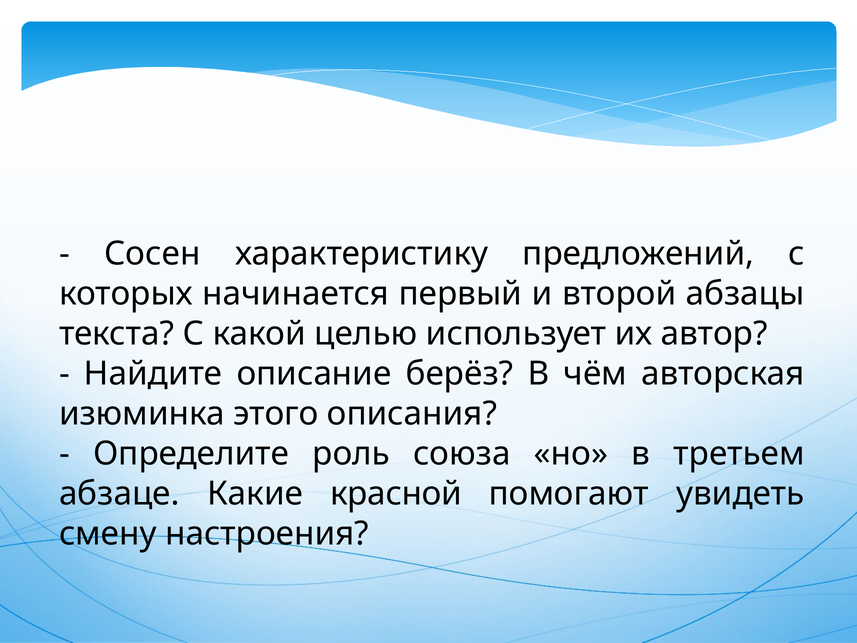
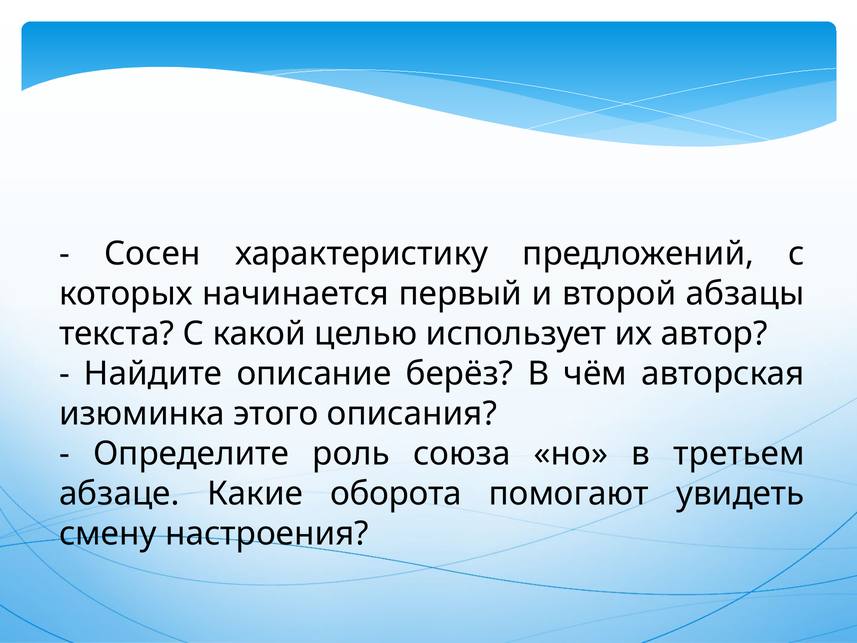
красной: красной -> оборота
